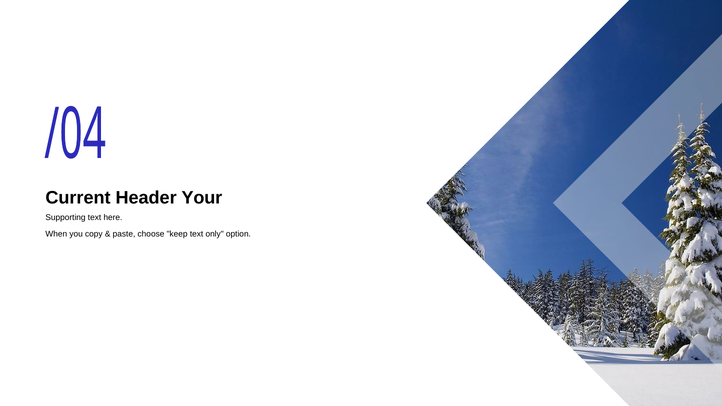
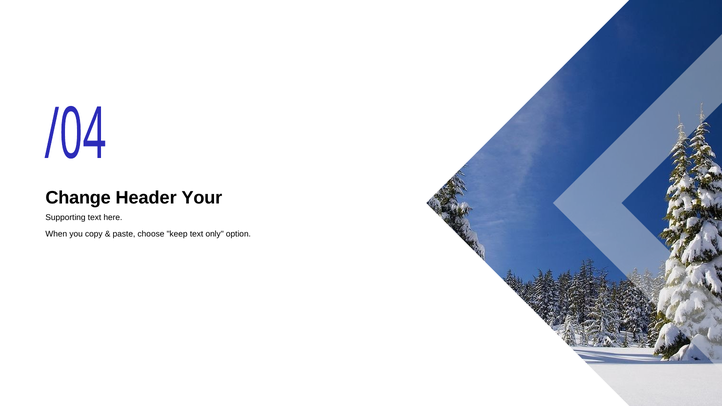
Current: Current -> Change
